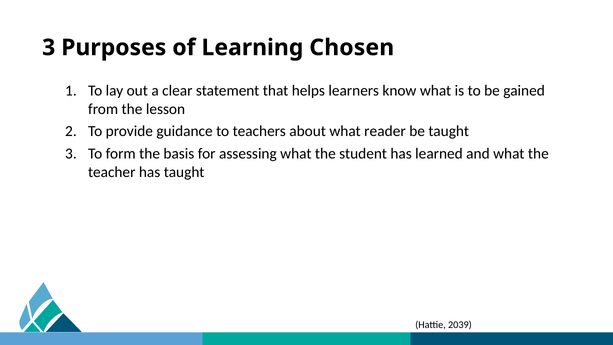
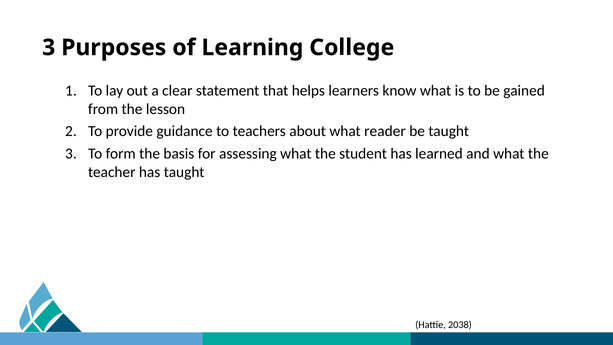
Chosen: Chosen -> College
2039: 2039 -> 2038
